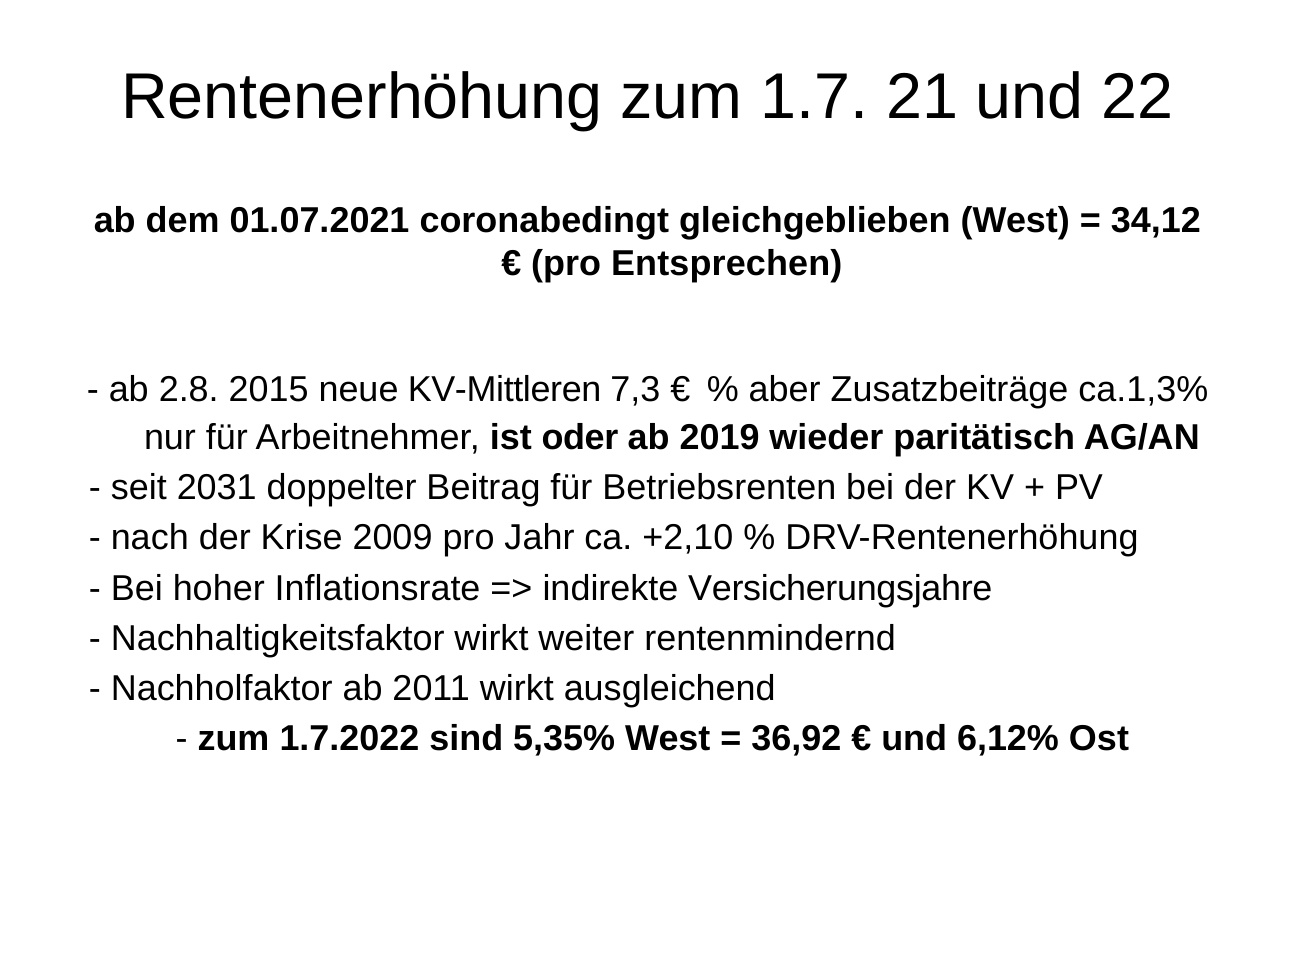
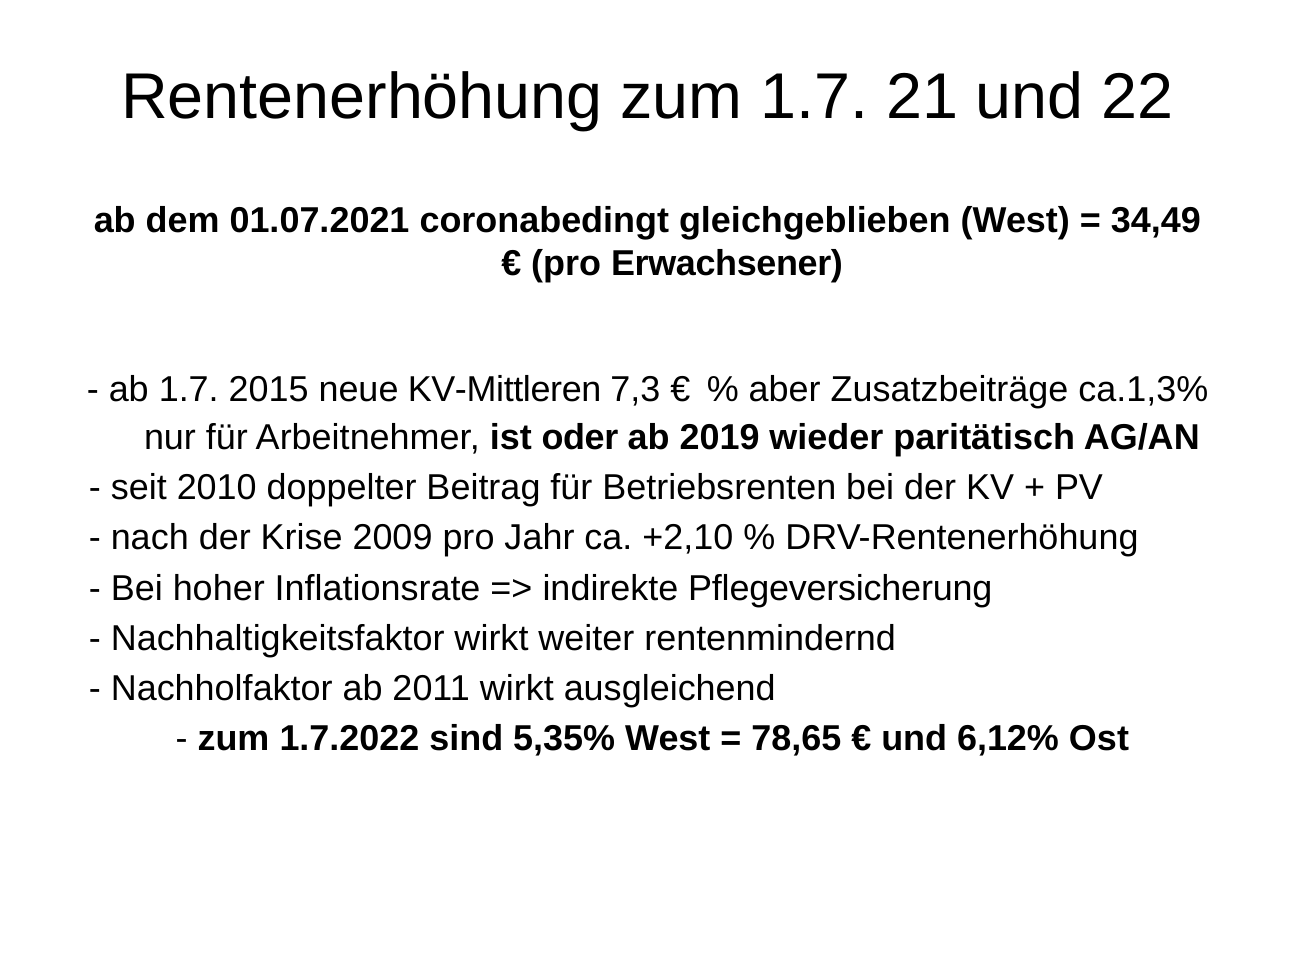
34,12: 34,12 -> 34,49
Entsprechen: Entsprechen -> Erwachsener
ab 2.8: 2.8 -> 1.7
2031: 2031 -> 2010
Versicherungsjahre: Versicherungsjahre -> Pflegeversicherung
36,92: 36,92 -> 78,65
